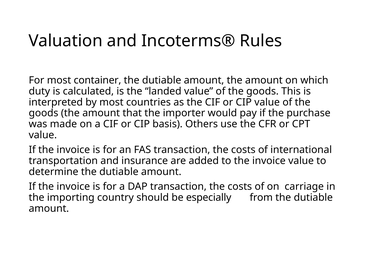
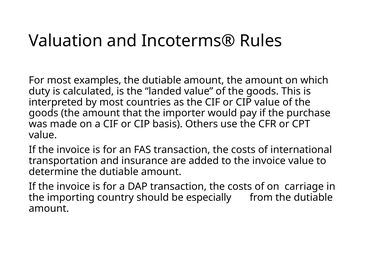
container: container -> examples
